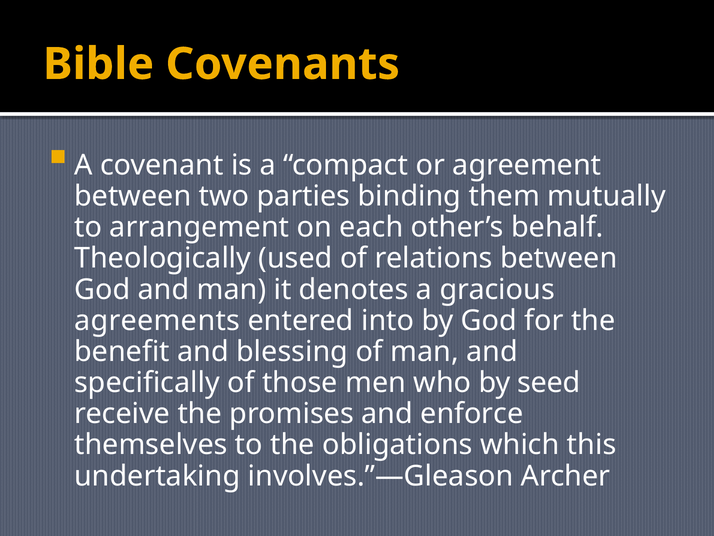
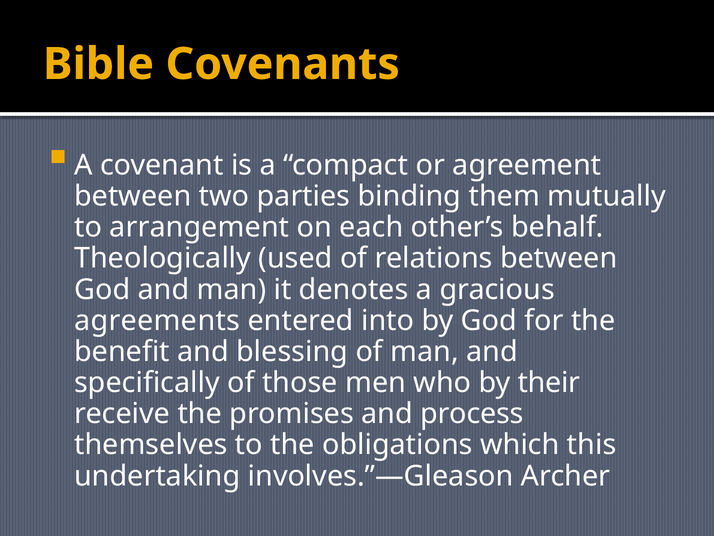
seed: seed -> their
enforce: enforce -> process
